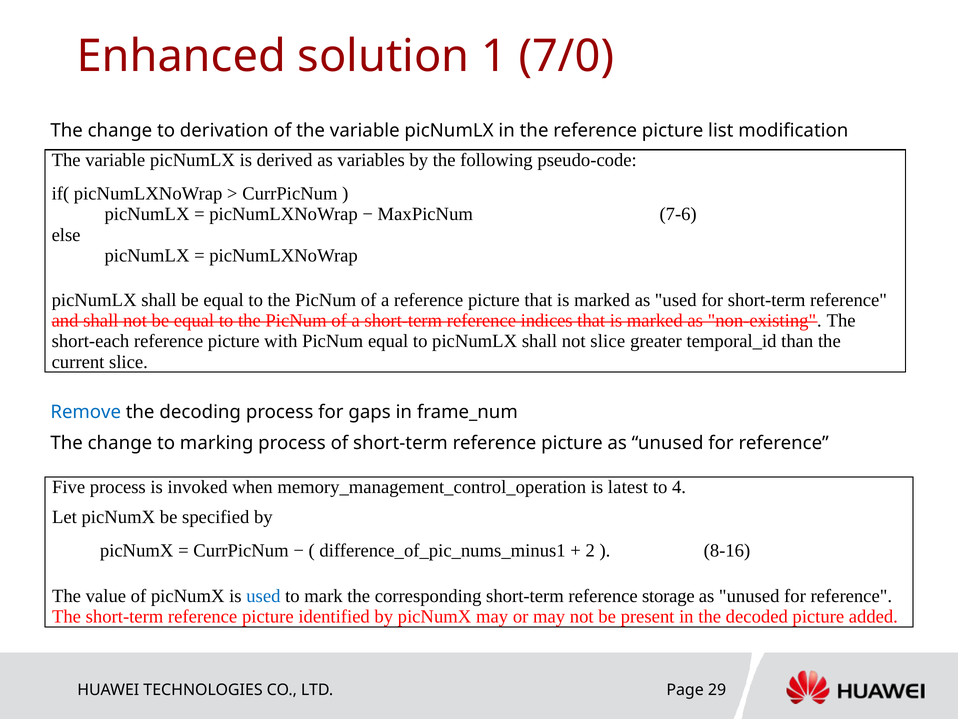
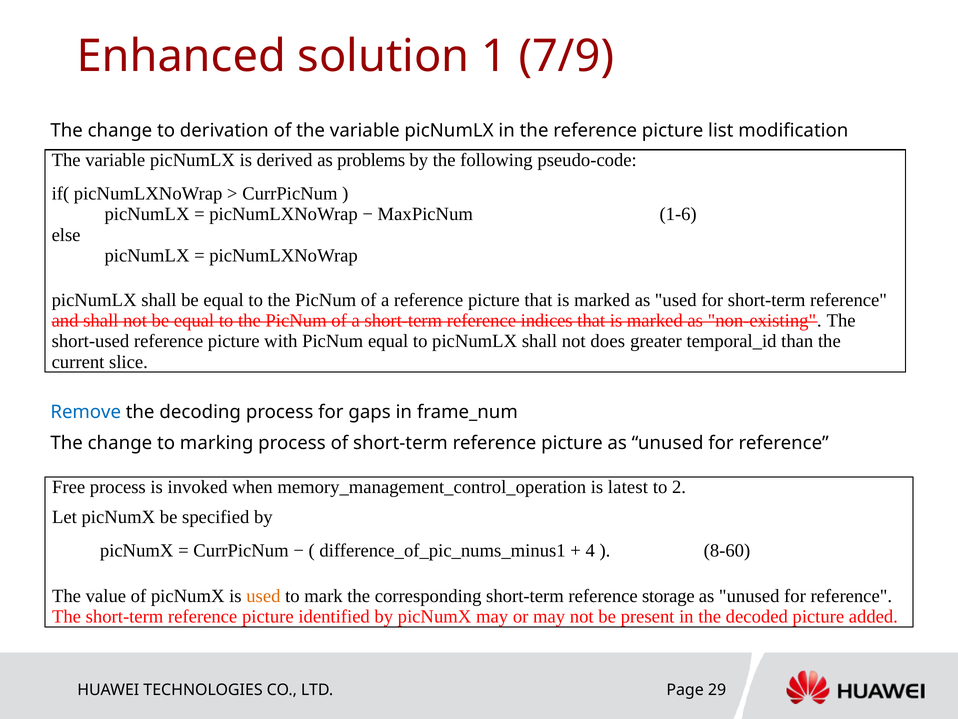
7/0: 7/0 -> 7/9
variables: variables -> problems
7‑6: 7‑6 -> 1‑6
short-each: short-each -> short-used
not slice: slice -> does
Five: Five -> Free
4: 4 -> 2
2: 2 -> 4
8‑16: 8‑16 -> 8‑60
used at (263, 596) colour: blue -> orange
